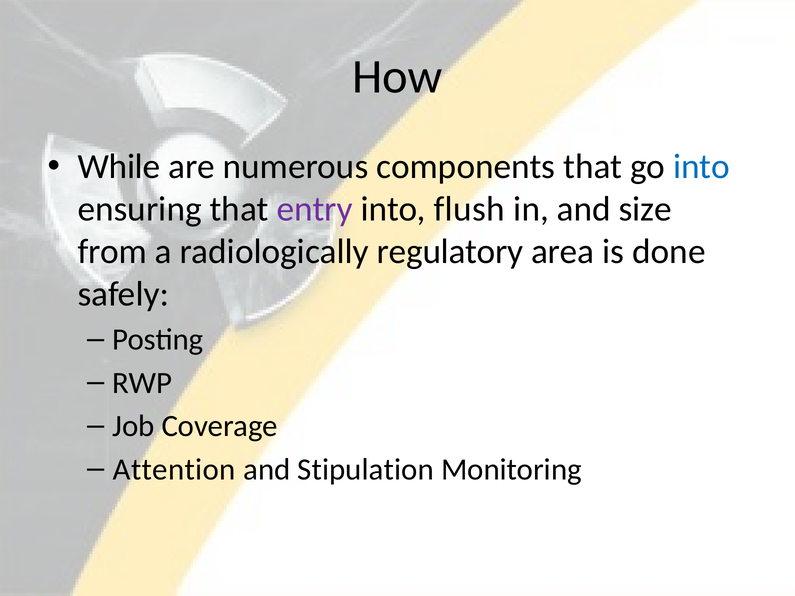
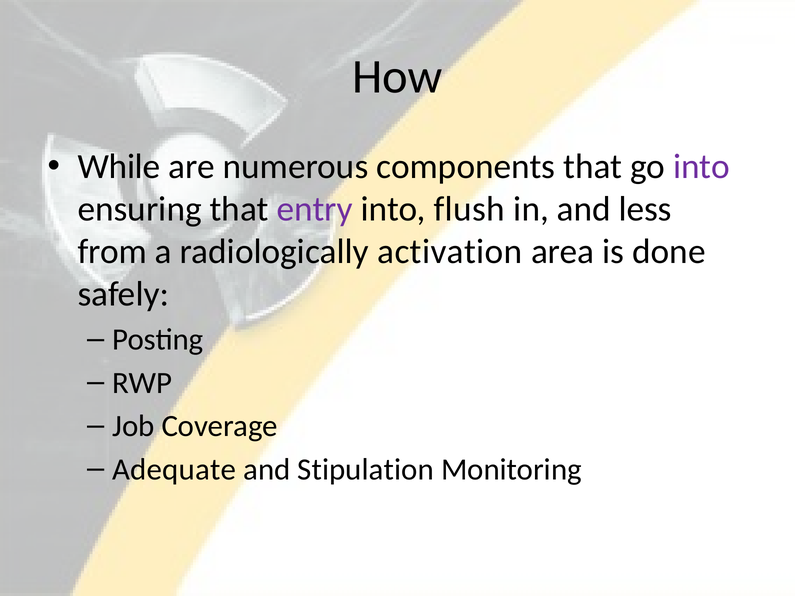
into at (701, 167) colour: blue -> purple
size: size -> less
regulatory: regulatory -> activation
Attention: Attention -> Adequate
